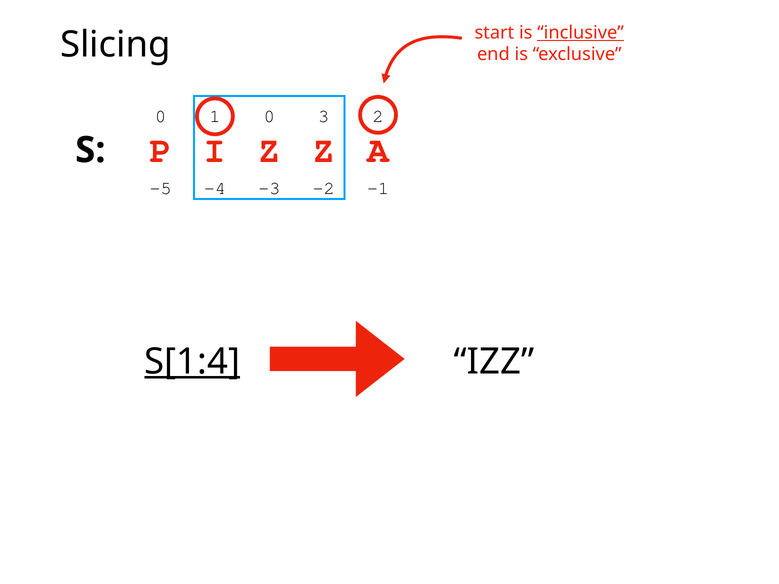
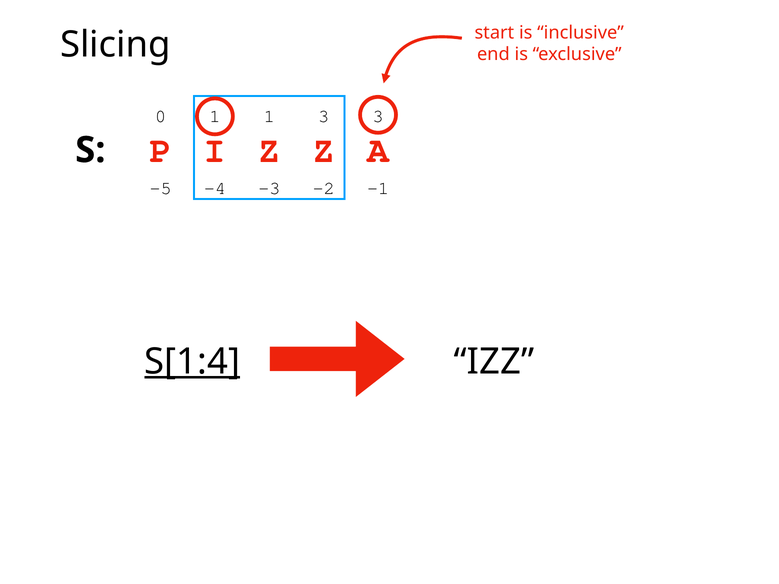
inclusive underline: present -> none
1 0: 0 -> 1
3 2: 2 -> 3
